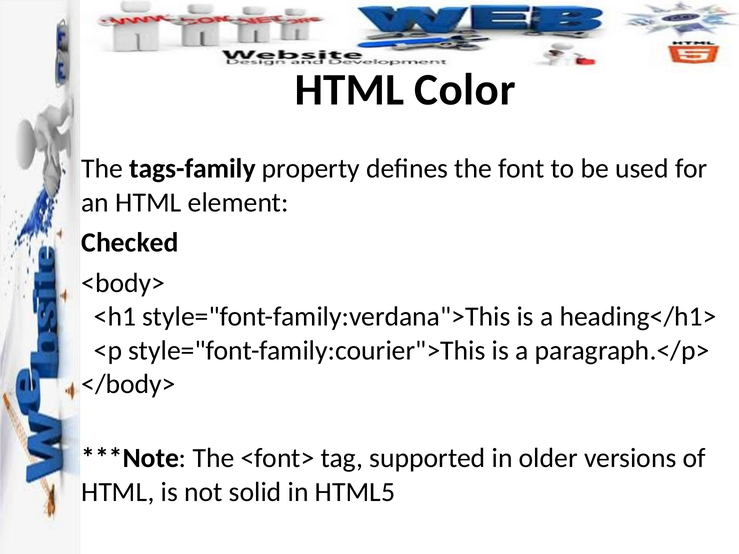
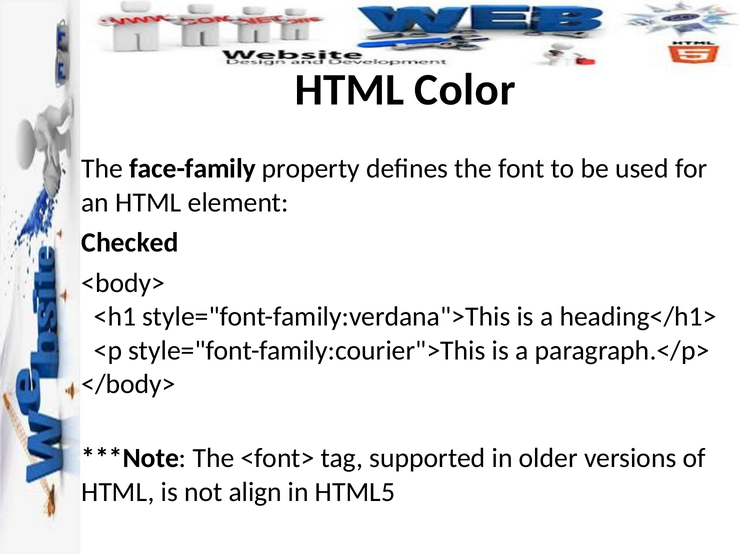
tags-family: tags-family -> face-family
solid: solid -> align
